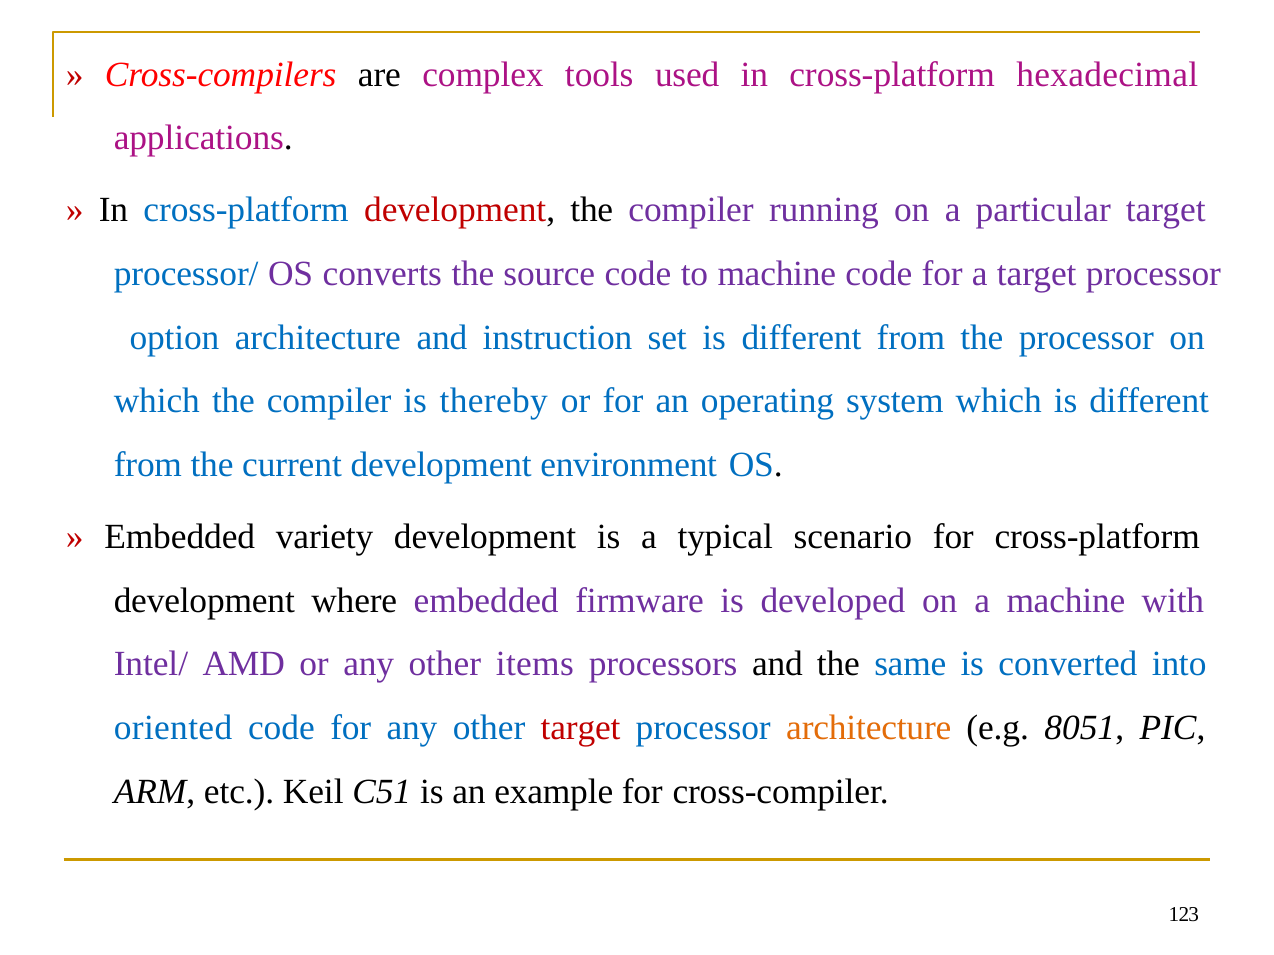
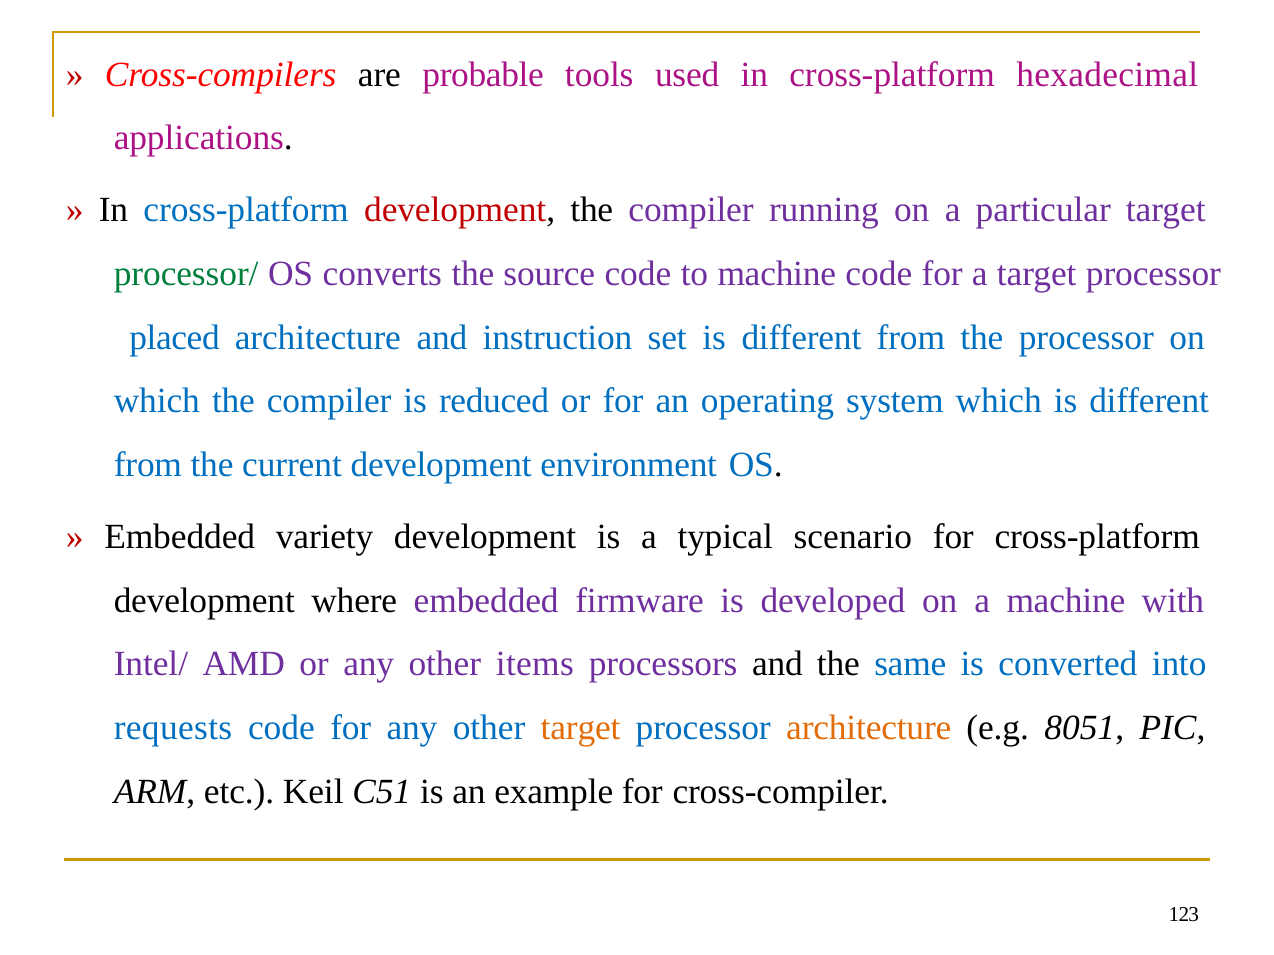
complex: complex -> probable
processor/ colour: blue -> green
option: option -> placed
thereby: thereby -> reduced
oriented: oriented -> requests
target at (581, 728) colour: red -> orange
